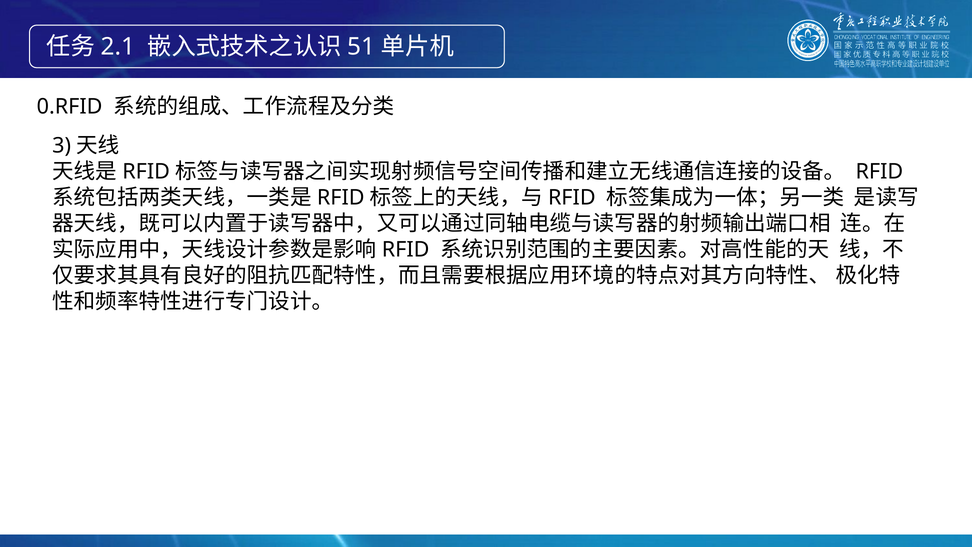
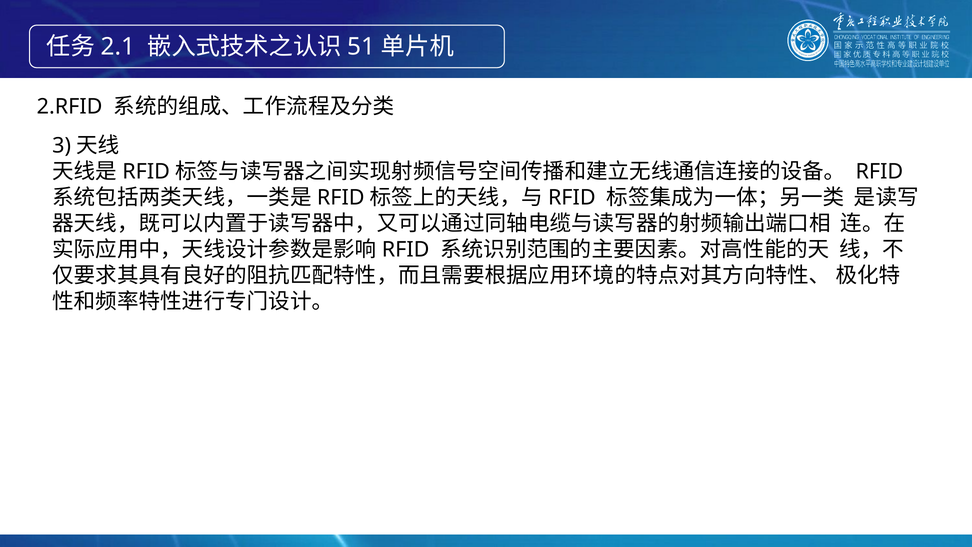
0.RFID: 0.RFID -> 2.RFID
